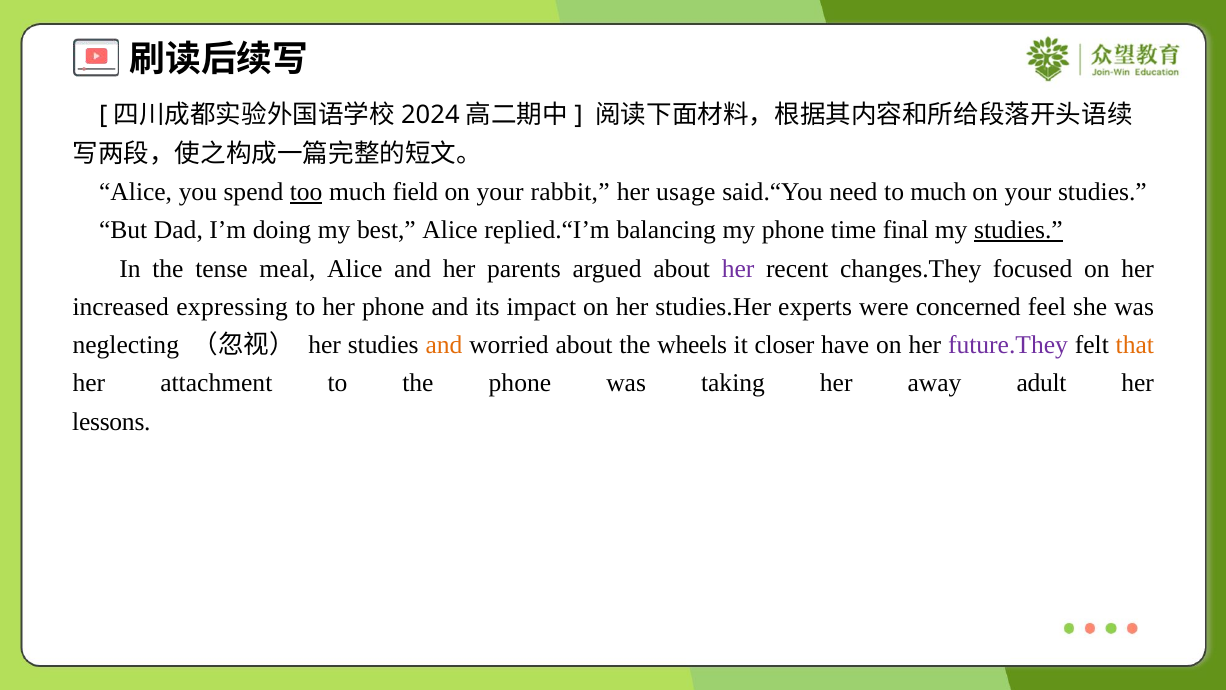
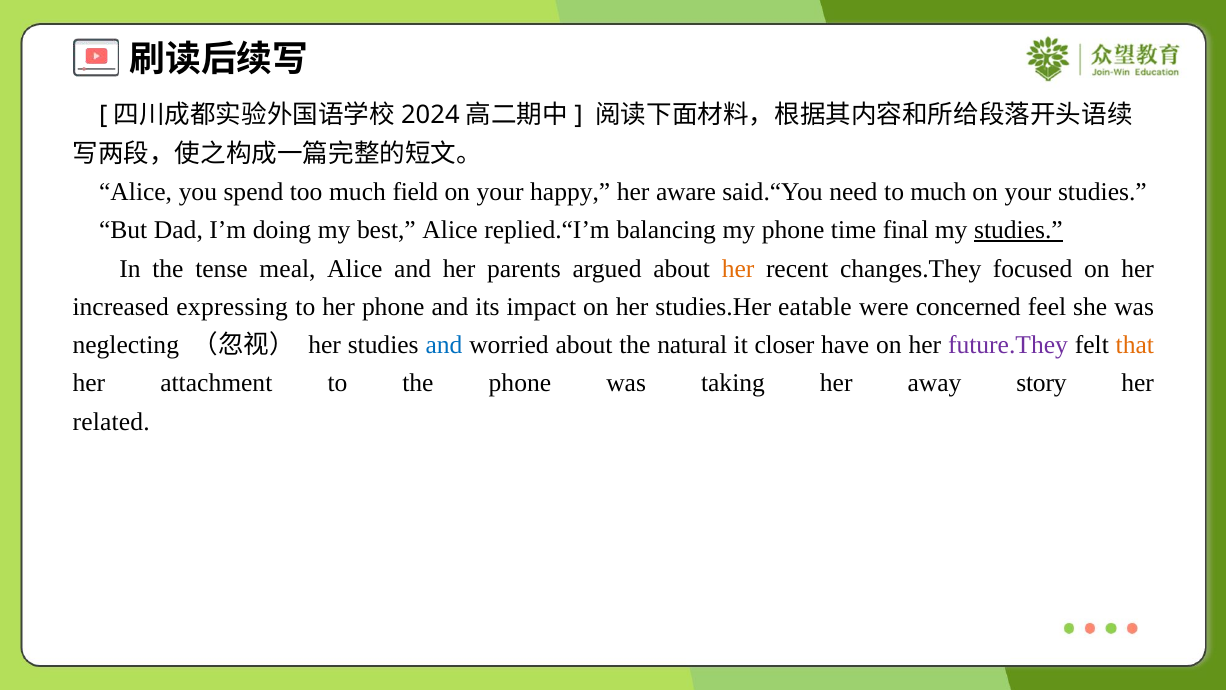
too underline: present -> none
rabbit: rabbit -> happy
usage: usage -> aware
her at (738, 268) colour: purple -> orange
experts: experts -> eatable
and at (444, 345) colour: orange -> blue
wheels: wheels -> natural
adult: adult -> story
lessons: lessons -> related
